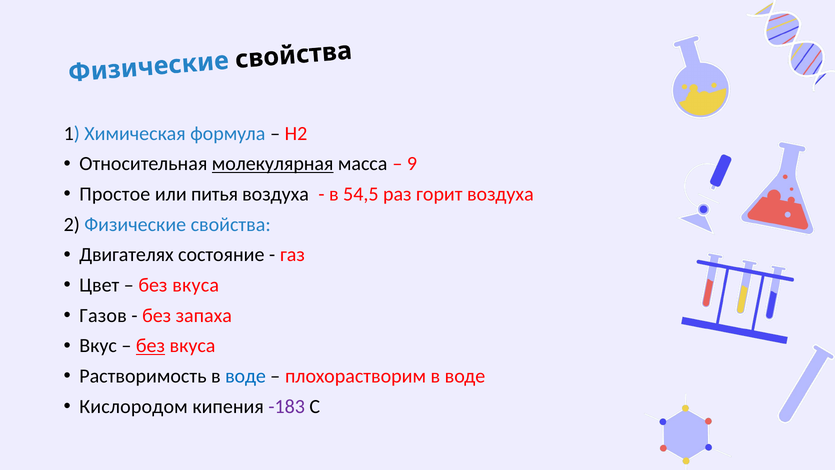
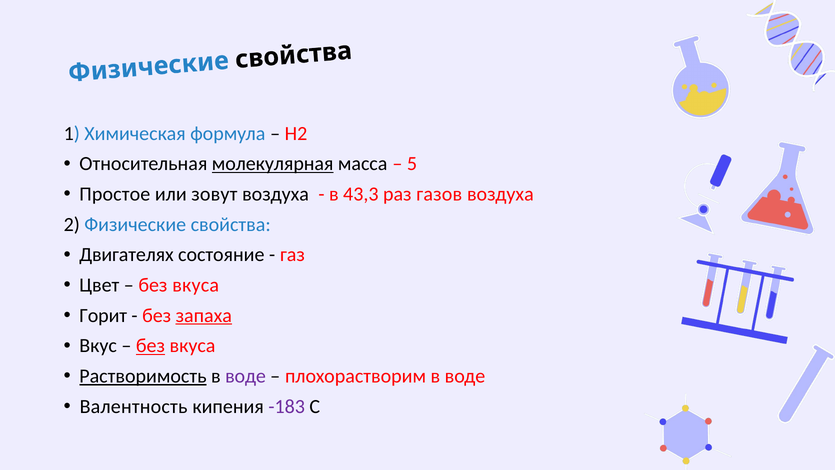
9: 9 -> 5
питья: питья -> зовут
54,5: 54,5 -> 43,3
горит: горит -> газов
Газов: Газов -> Горит
запаха underline: none -> present
Растворимость underline: none -> present
воде at (246, 376) colour: blue -> purple
Кислородом: Кислородом -> Валентность
